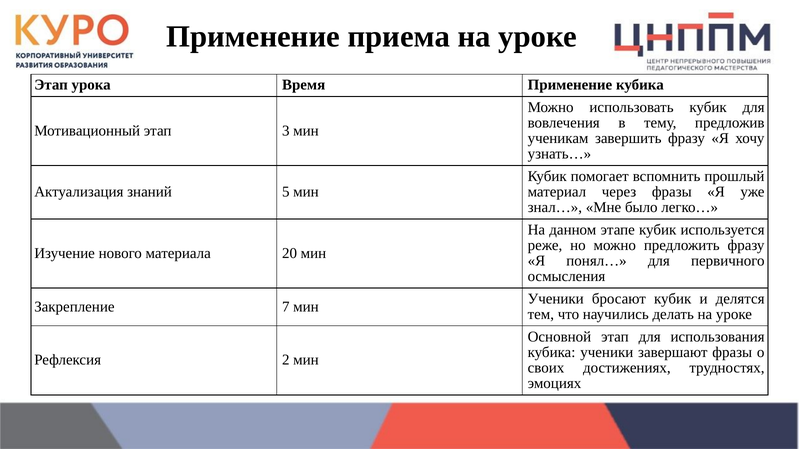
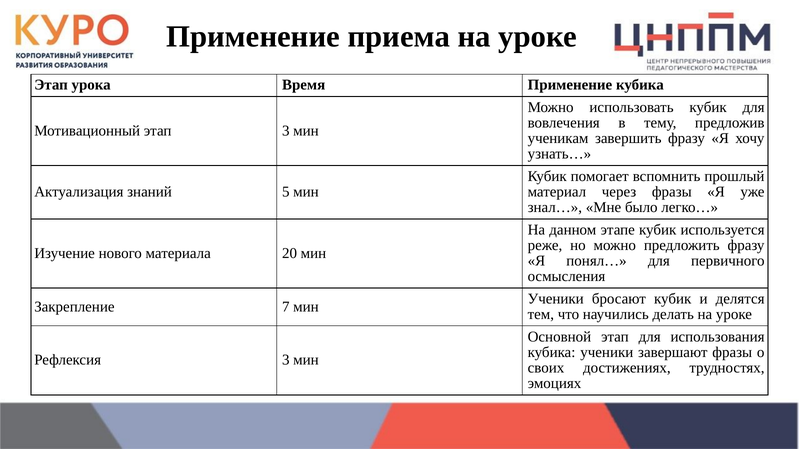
Рефлексия 2: 2 -> 3
